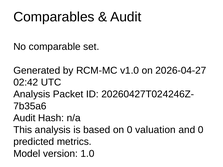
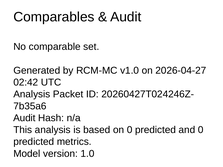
on 0 valuation: valuation -> predicted
